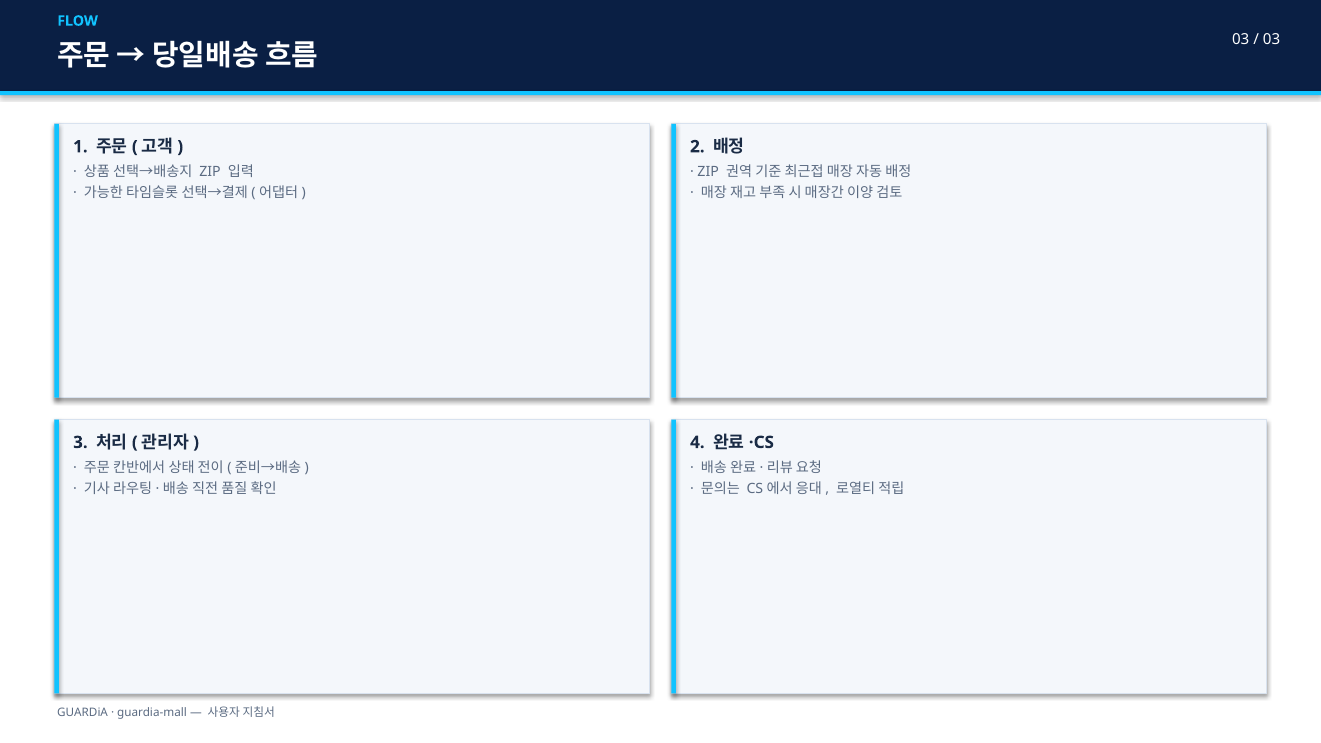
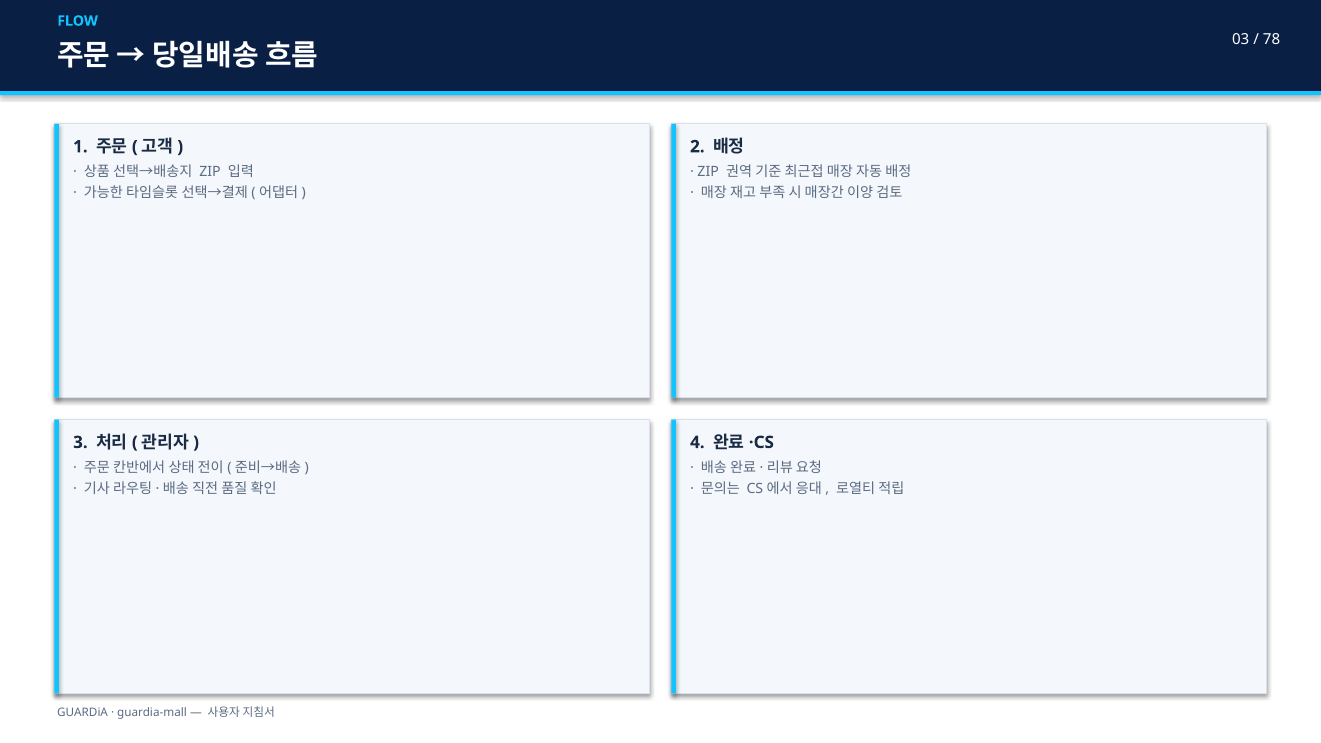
03 at (1272, 39): 03 -> 78
